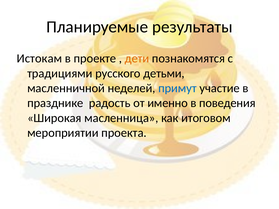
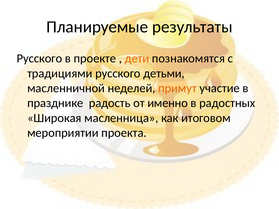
Истокам at (39, 59): Истокам -> Русского
примут colour: blue -> orange
поведения: поведения -> радостных
